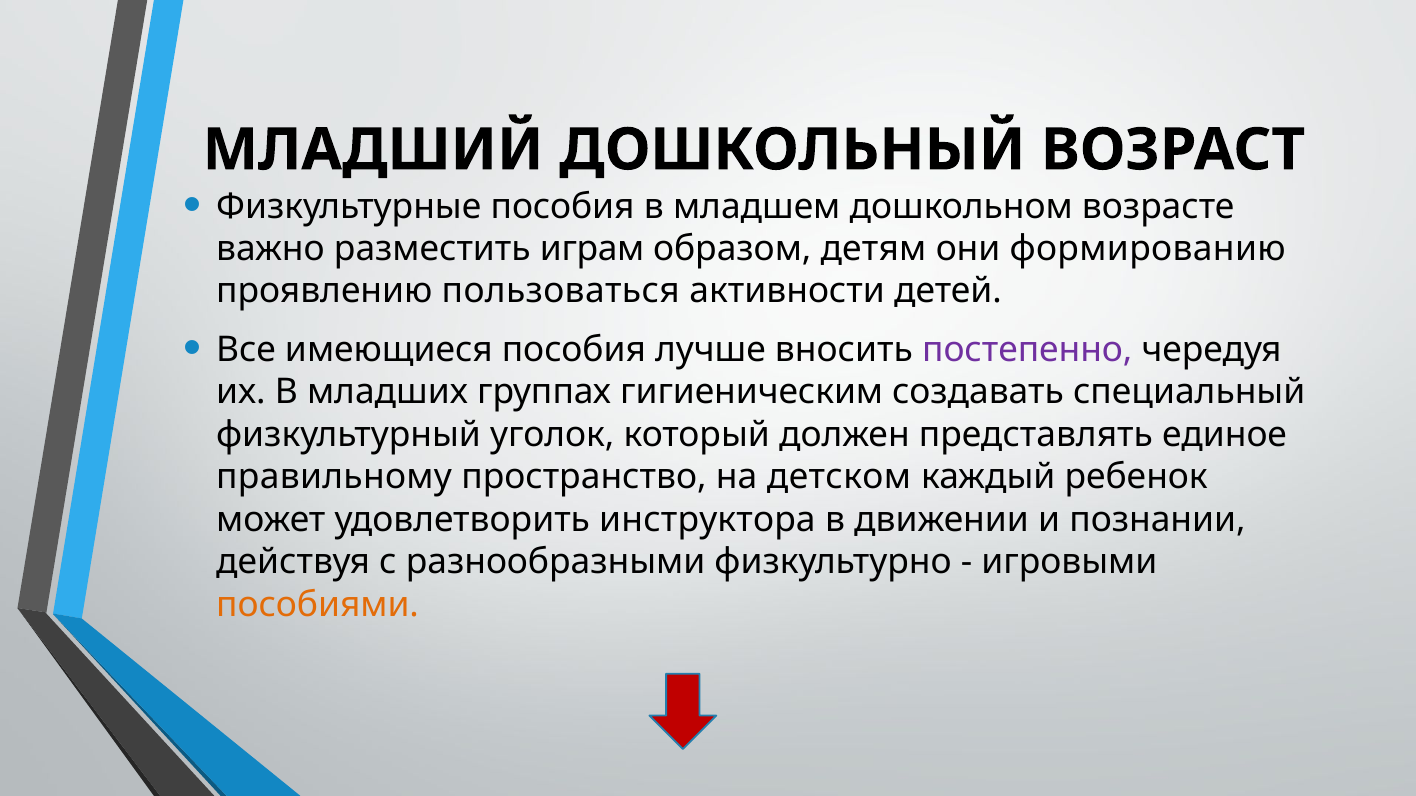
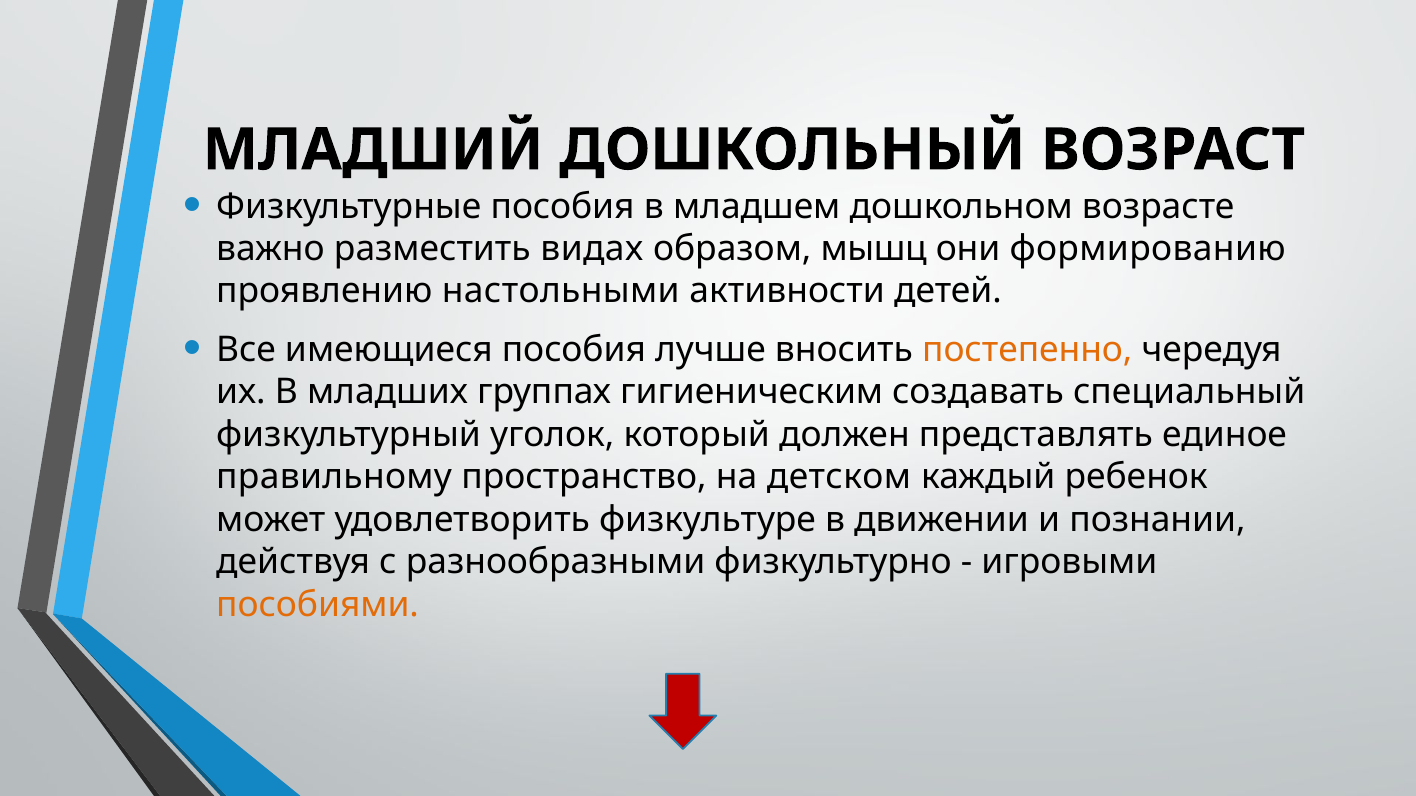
играм: играм -> видах
детям: детям -> мышц
пользоваться: пользоваться -> настольными
постепенно colour: purple -> orange
инструктора: инструктора -> физкультуре
